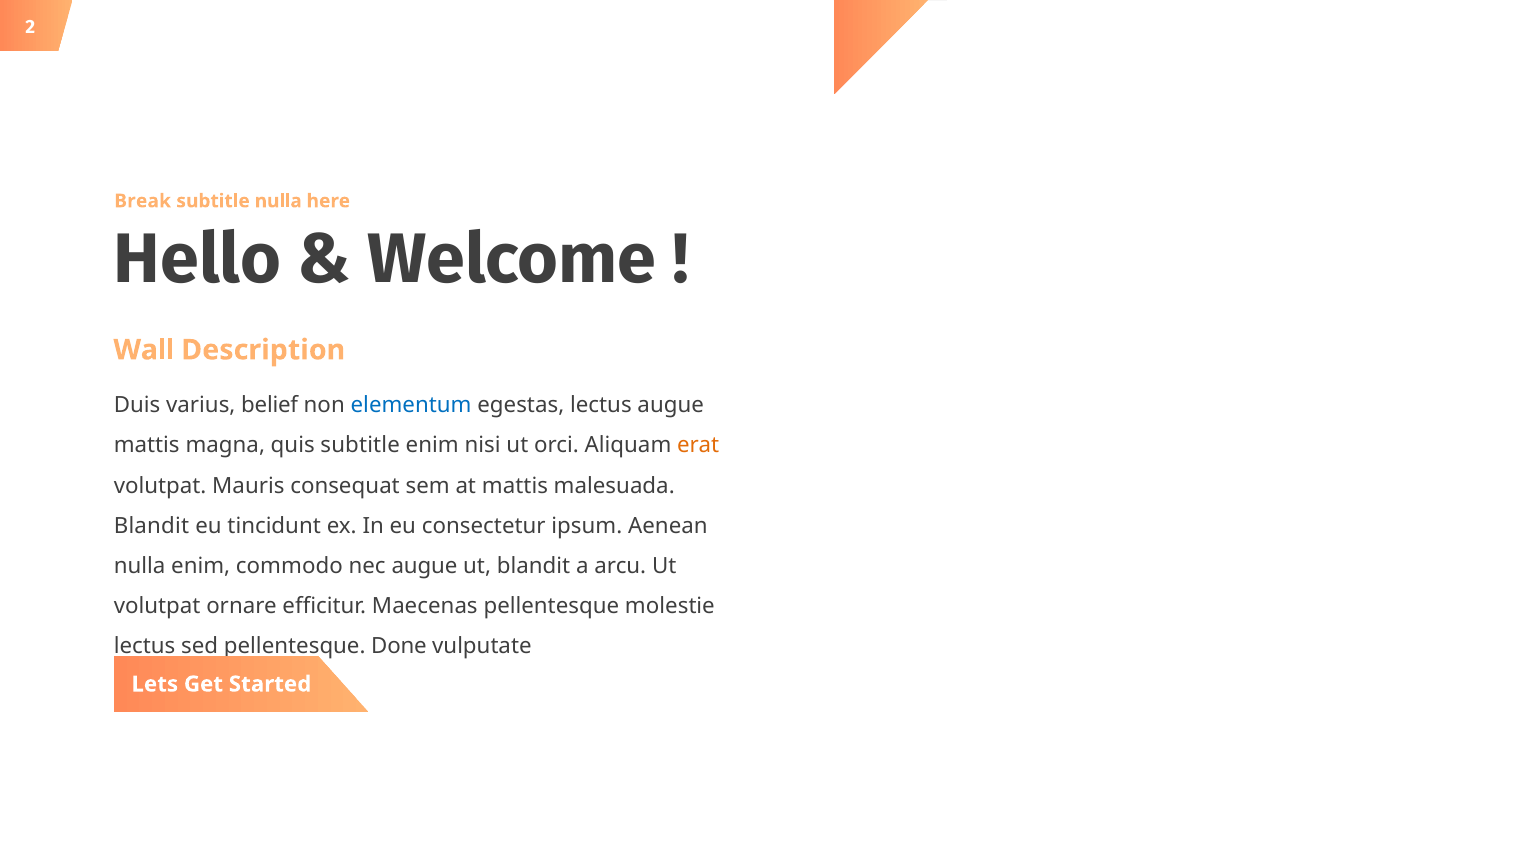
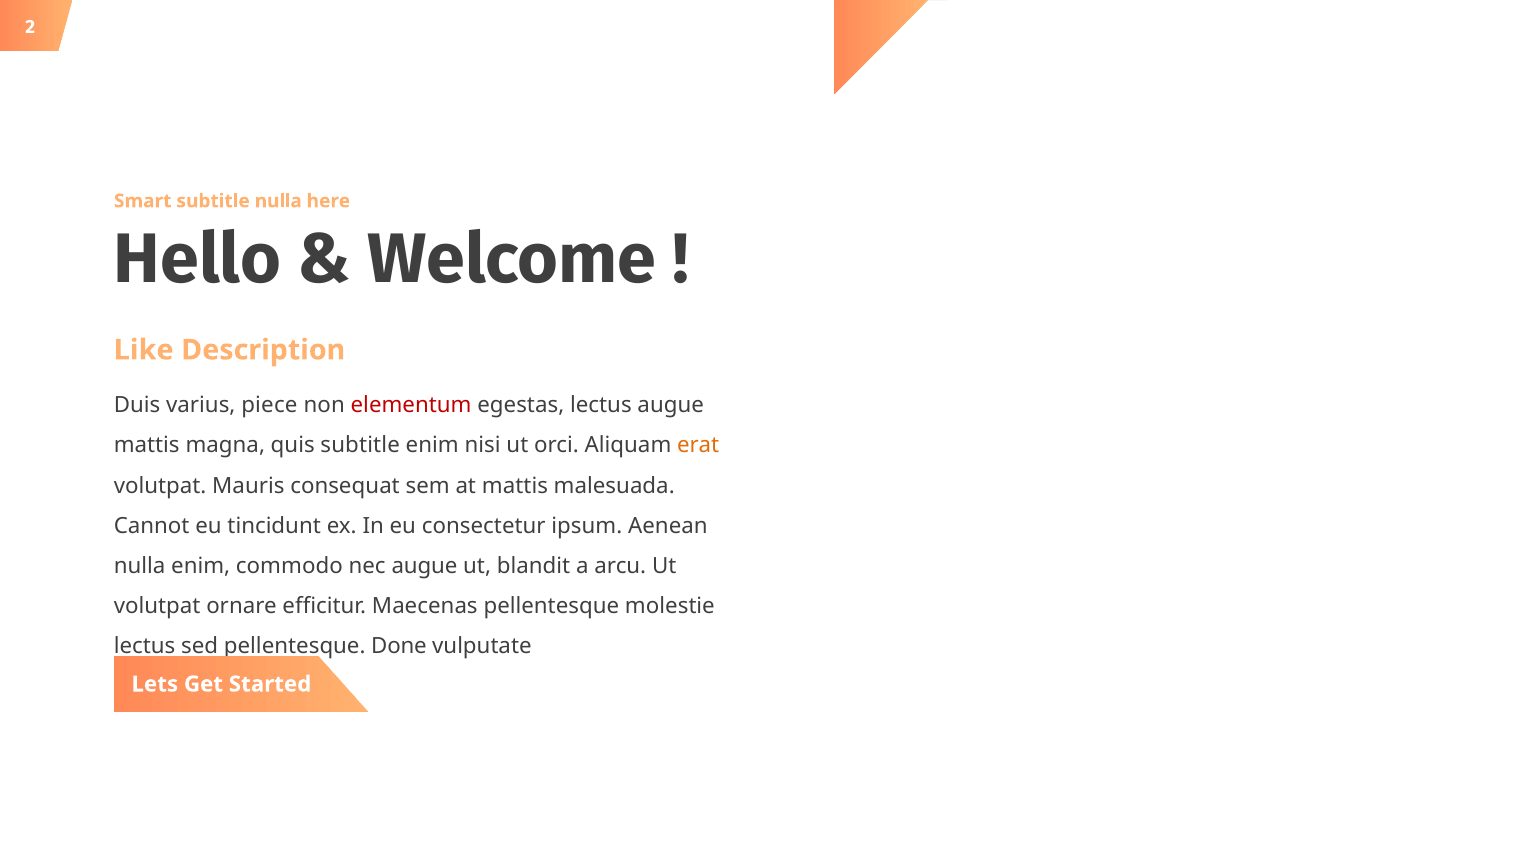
Break: Break -> Smart
Wall: Wall -> Like
belief: belief -> piece
elementum colour: blue -> red
Blandit at (151, 526): Blandit -> Cannot
